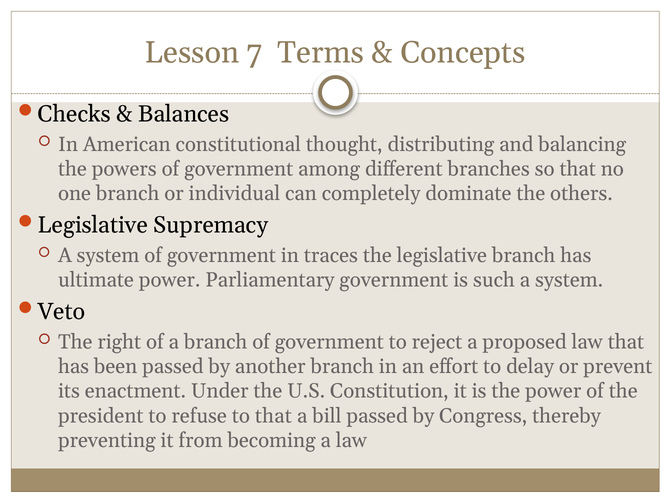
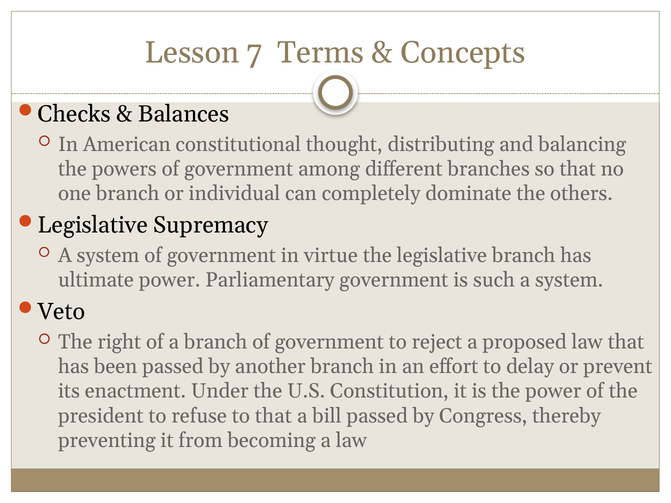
traces: traces -> virtue
